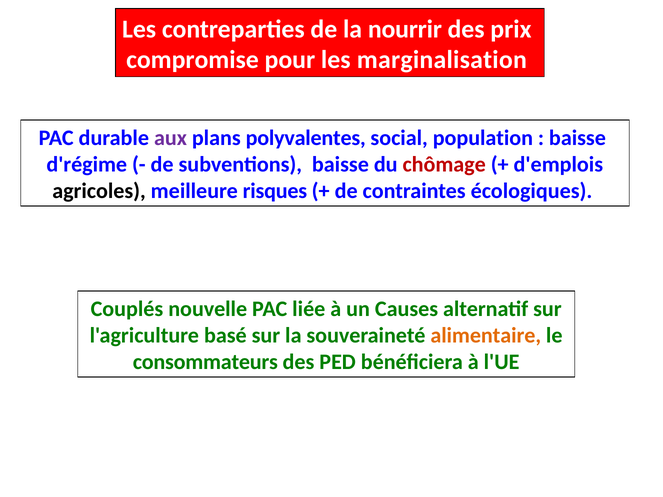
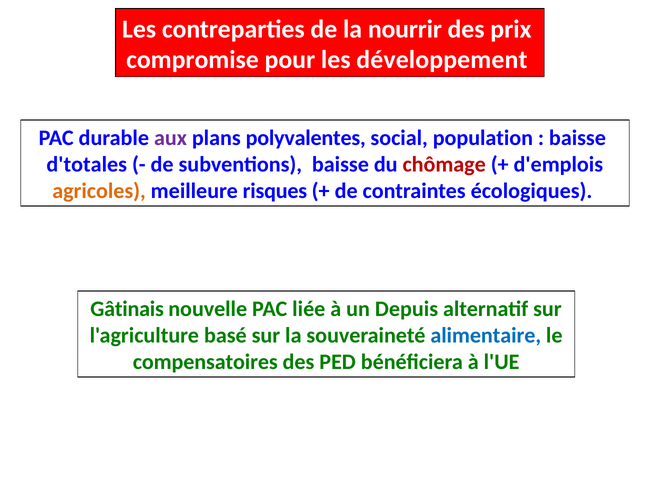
marginalisation: marginalisation -> développement
d'régime: d'régime -> d'totales
agricoles colour: black -> orange
Couplés: Couplés -> Gâtinais
Causes: Causes -> Depuis
alimentaire colour: orange -> blue
consommateurs: consommateurs -> compensatoires
